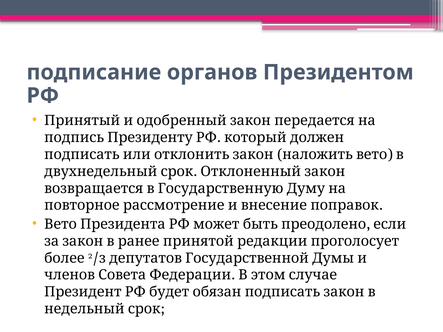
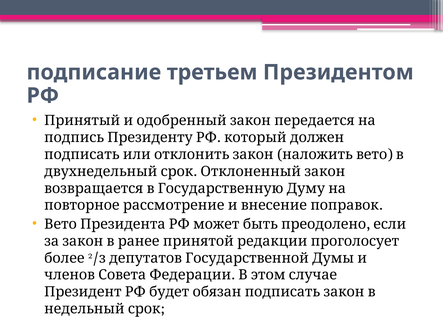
органов: органов -> третьем
